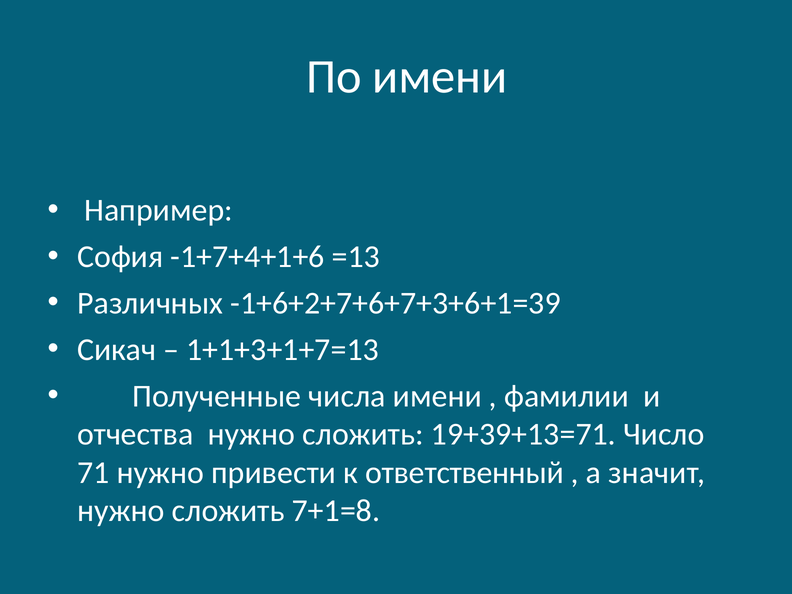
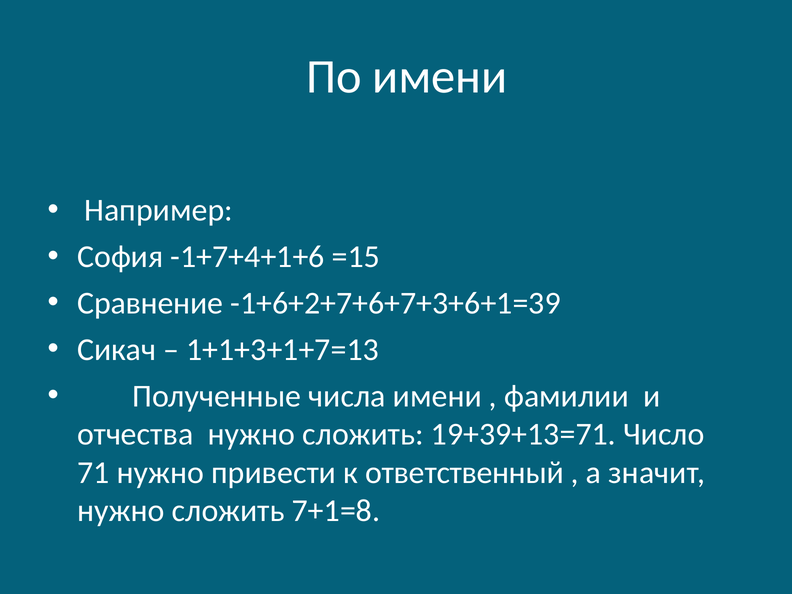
=13: =13 -> =15
Различных: Различных -> Сравнение
